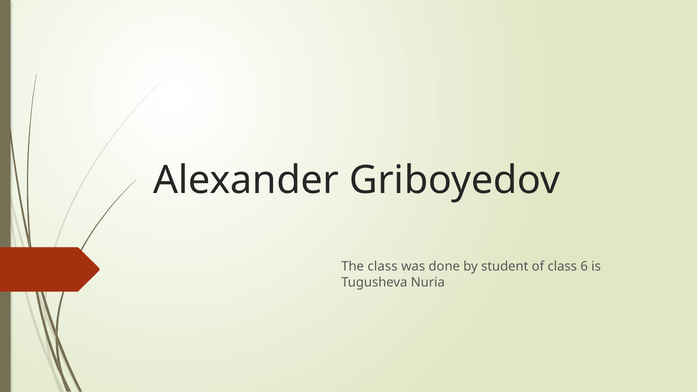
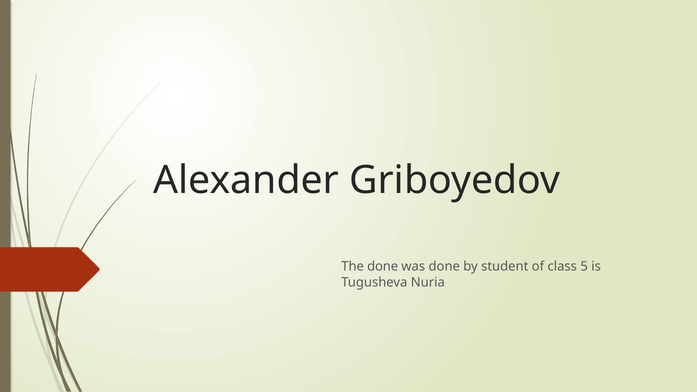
The class: class -> done
6: 6 -> 5
